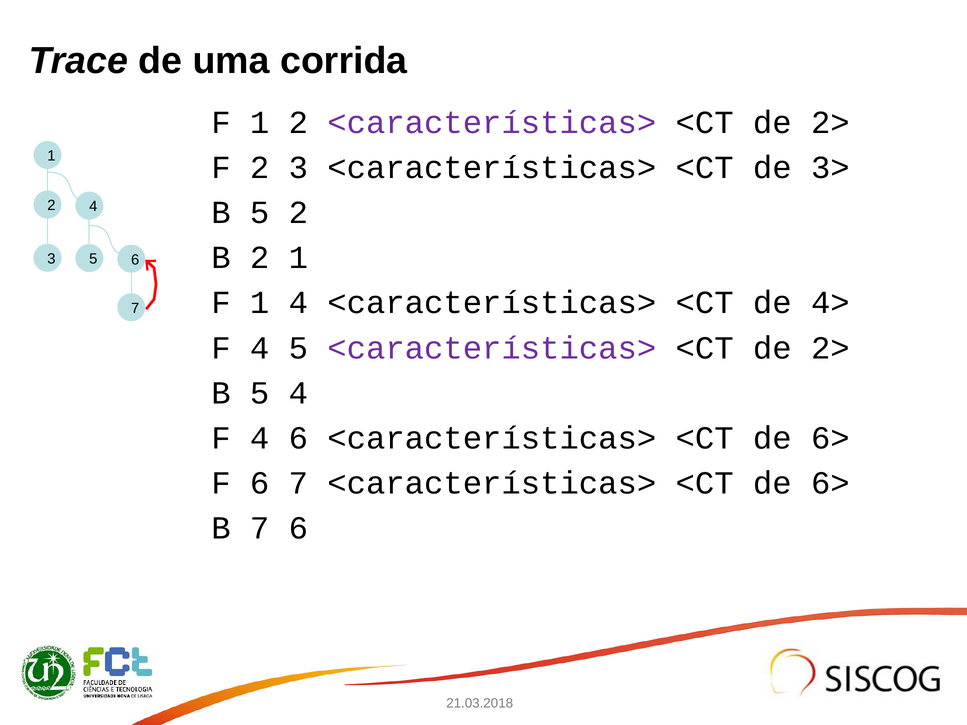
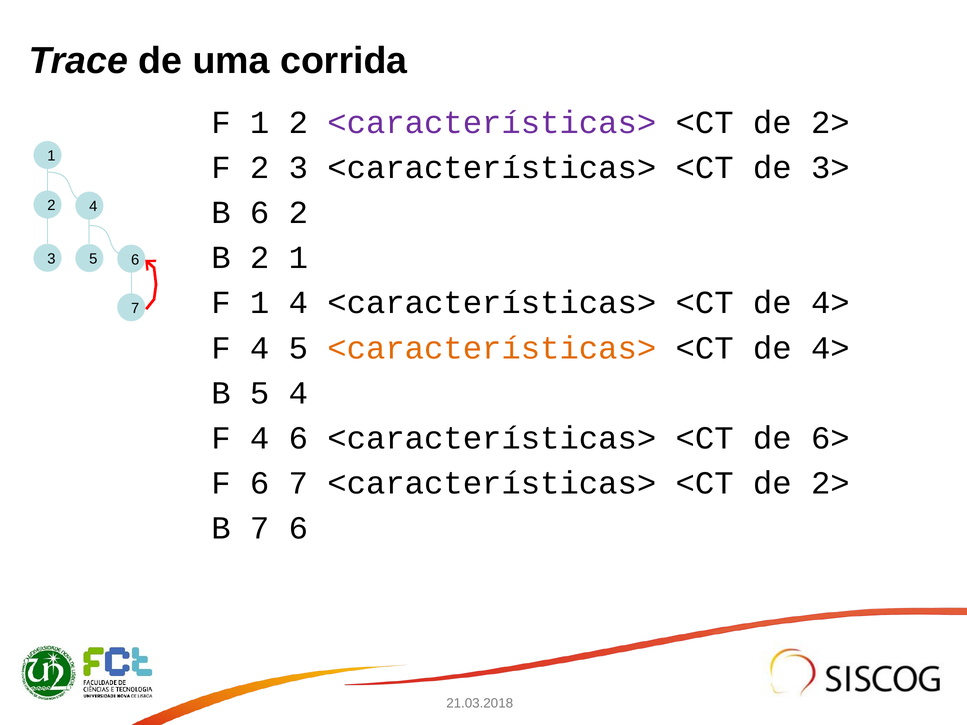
5 at (260, 213): 5 -> 6
<características> at (492, 348) colour: purple -> orange
2> at (830, 348): 2> -> 4>
6> at (830, 483): 6> -> 2>
